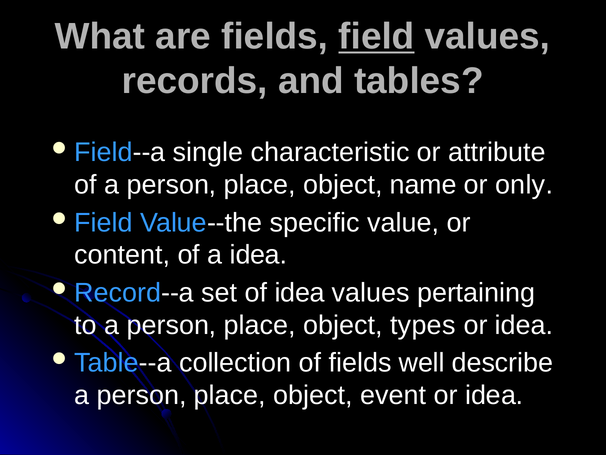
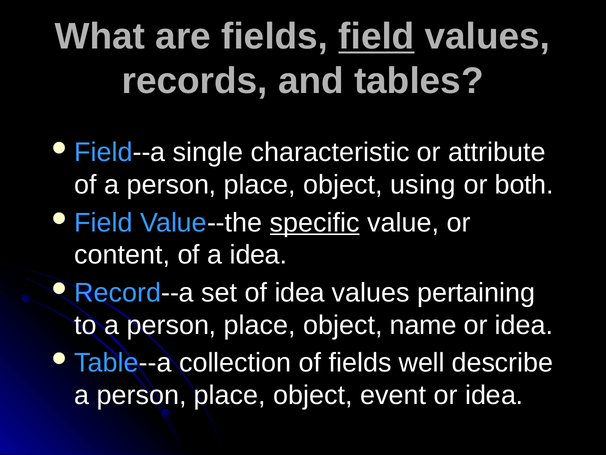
name: name -> using
only: only -> both
specific underline: none -> present
types: types -> name
